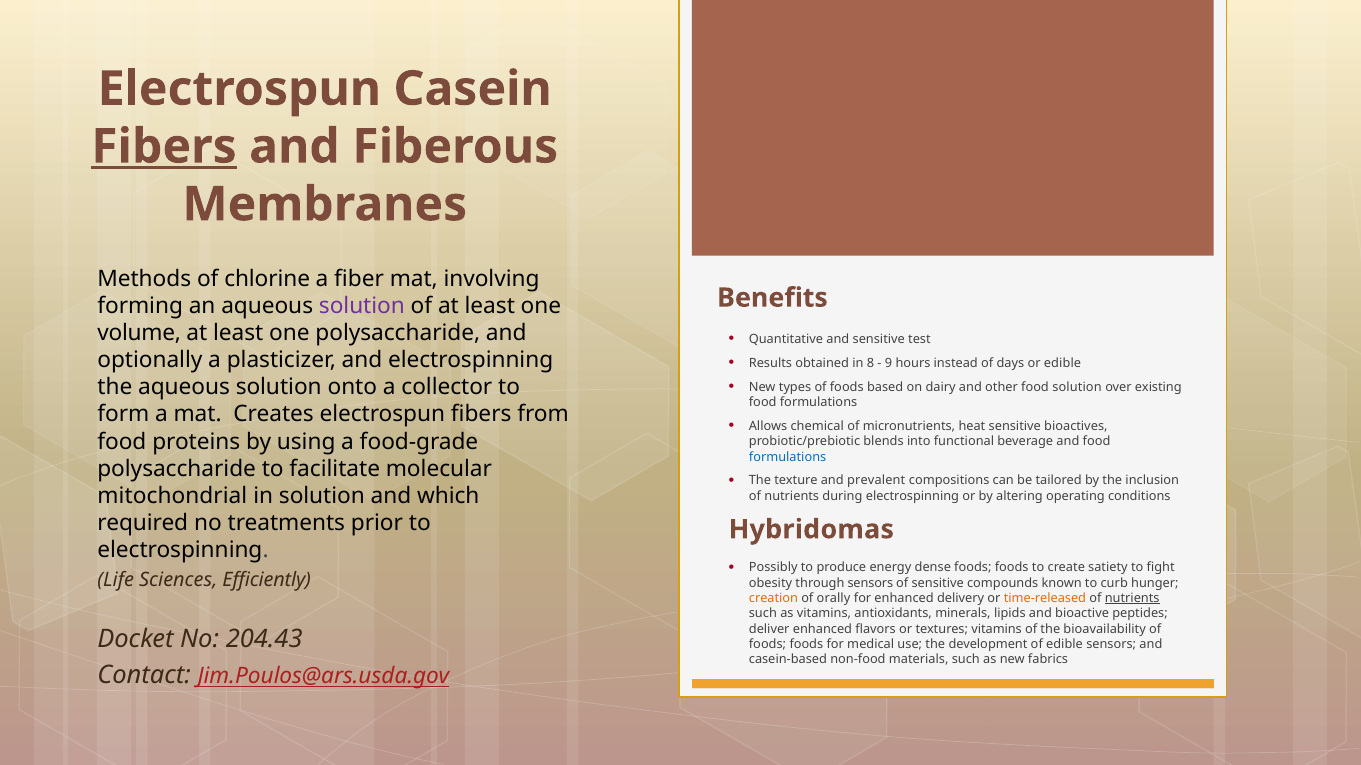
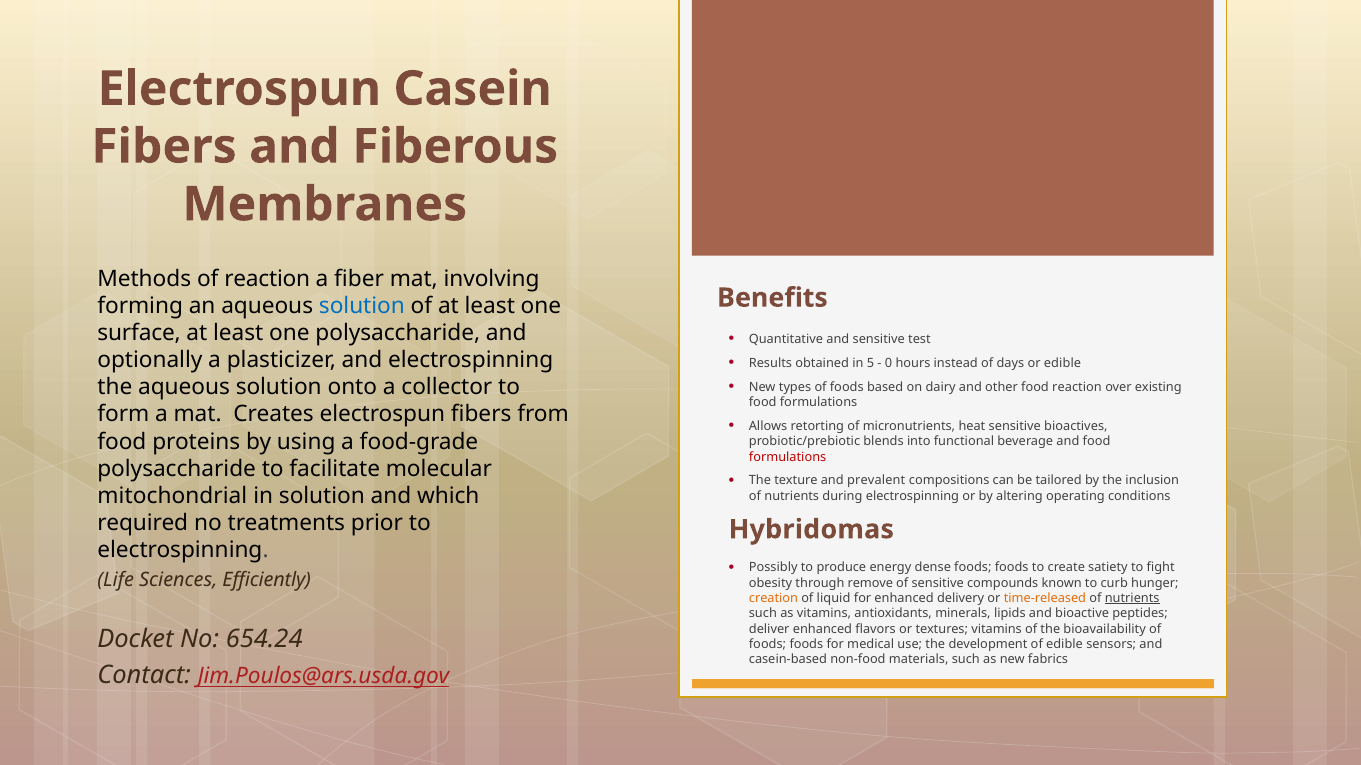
Fibers at (164, 147) underline: present -> none
of chlorine: chlorine -> reaction
solution at (362, 306) colour: purple -> blue
volume: volume -> surface
8: 8 -> 5
9: 9 -> 0
food solution: solution -> reaction
chemical: chemical -> retorting
formulations at (788, 457) colour: blue -> red
through sensors: sensors -> remove
orally: orally -> liquid
204.43: 204.43 -> 654.24
